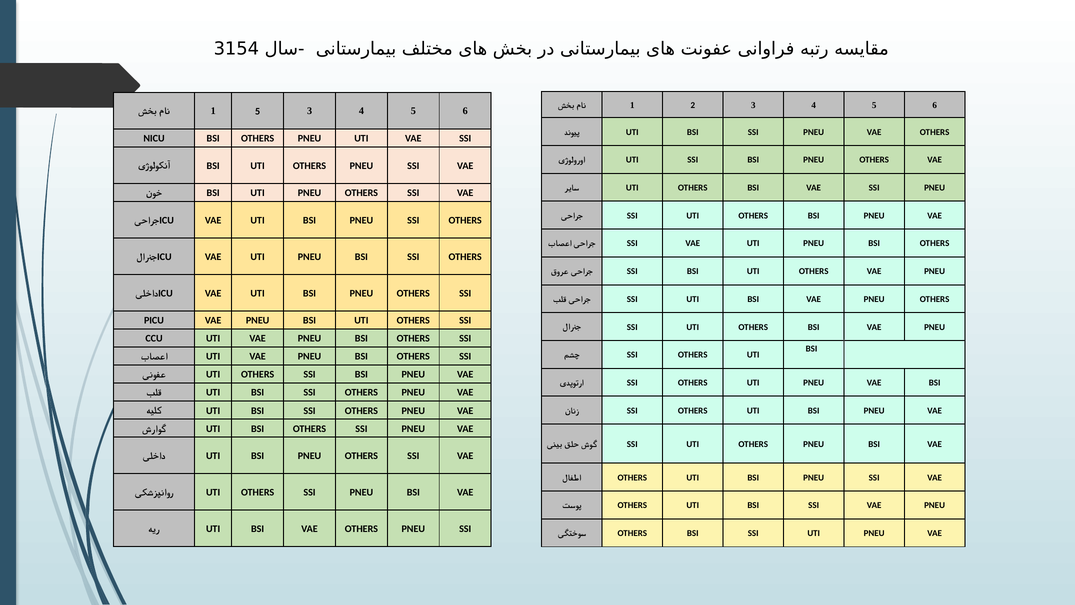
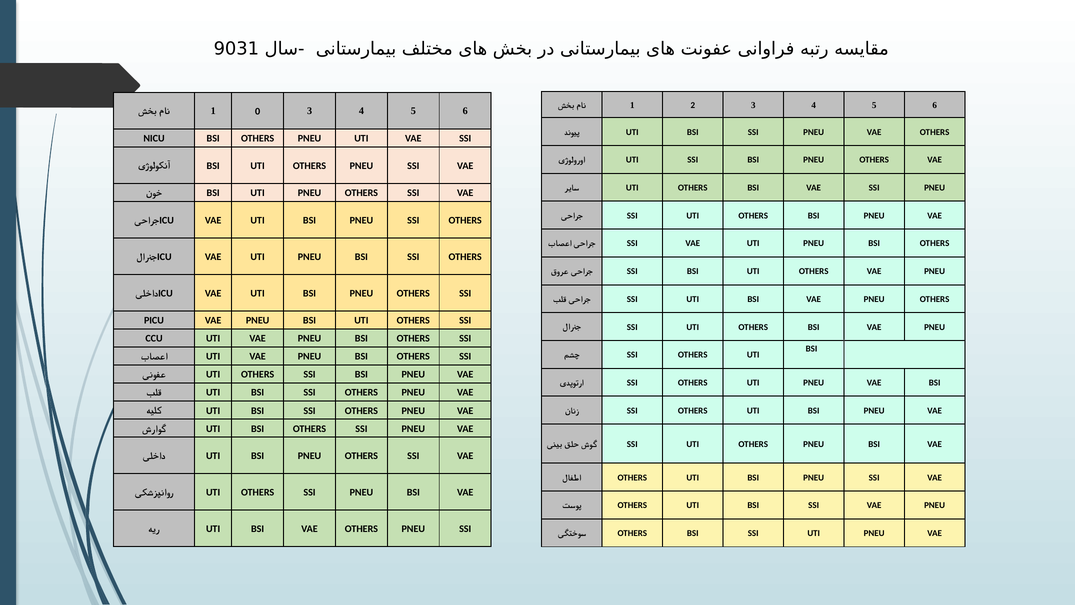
3154: 3154 -> 9031
1 5: 5 -> 0
